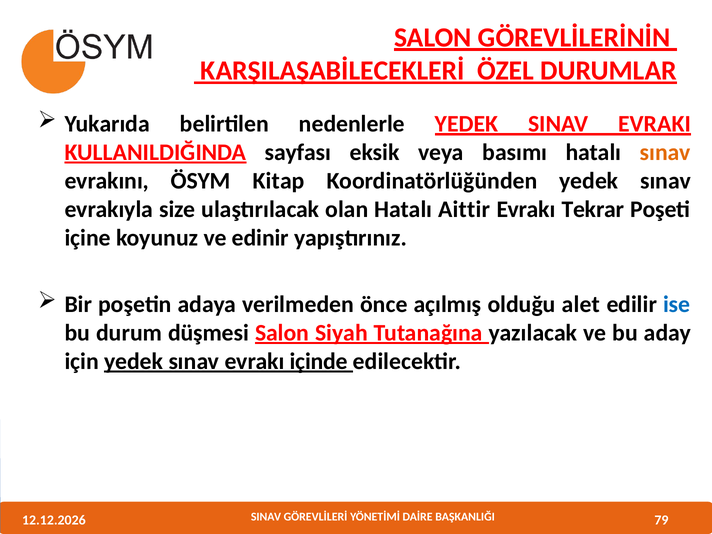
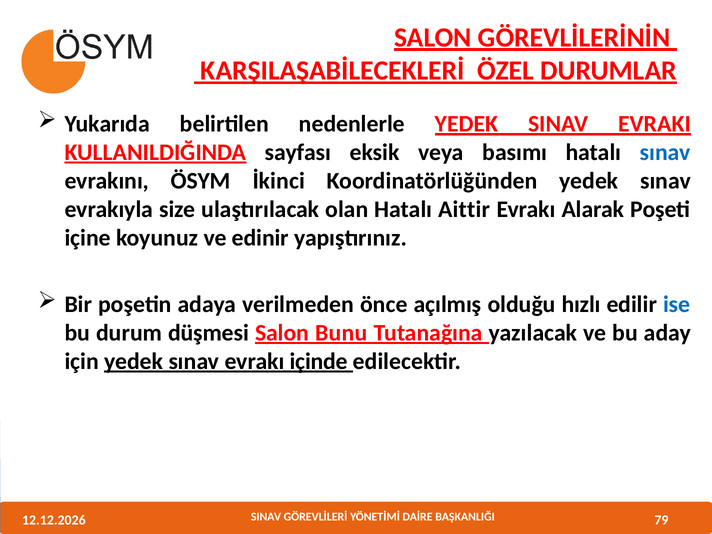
sınav at (665, 152) colour: orange -> blue
Kitap: Kitap -> İkinci
Tekrar: Tekrar -> Alarak
alet: alet -> hızlı
Siyah: Siyah -> Bunu
